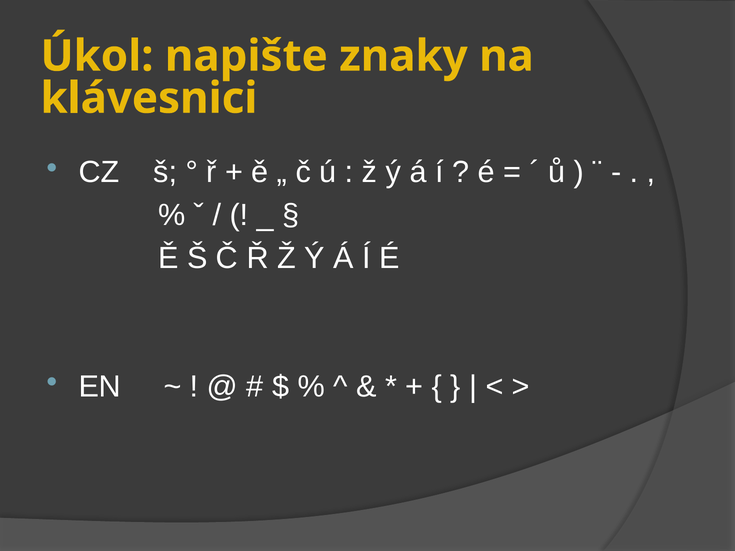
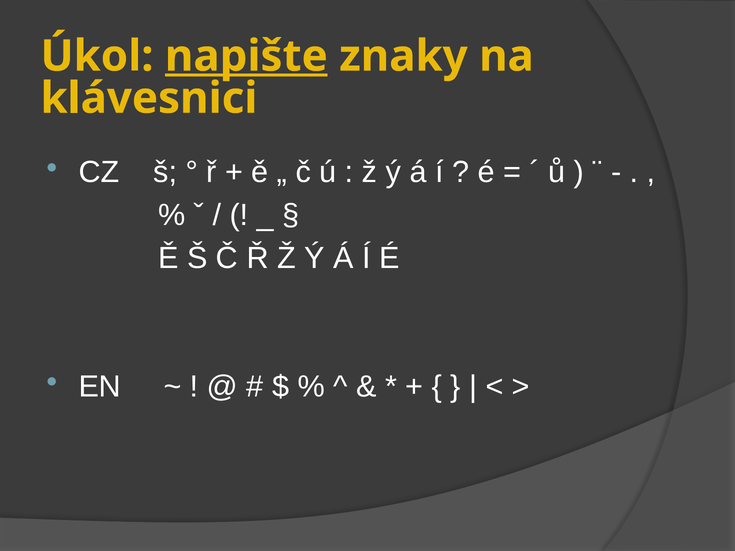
napište underline: none -> present
